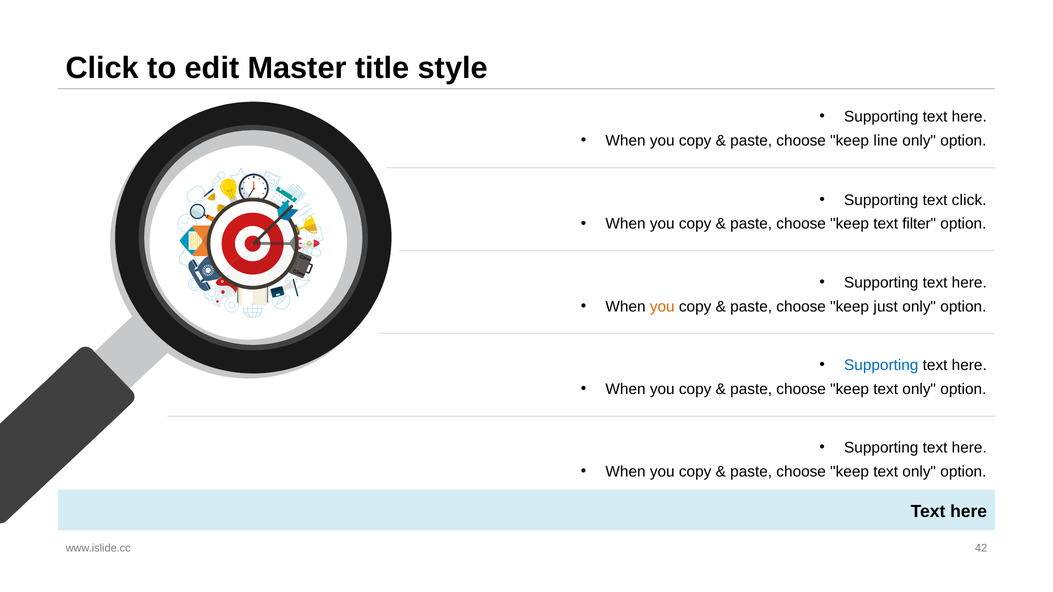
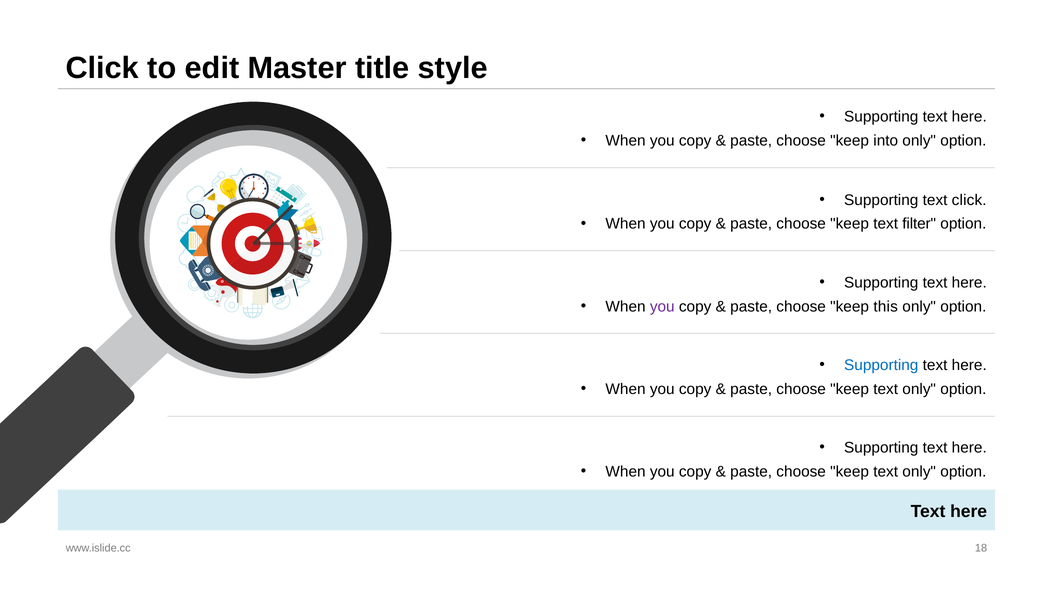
line: line -> into
you at (662, 307) colour: orange -> purple
just: just -> this
42: 42 -> 18
